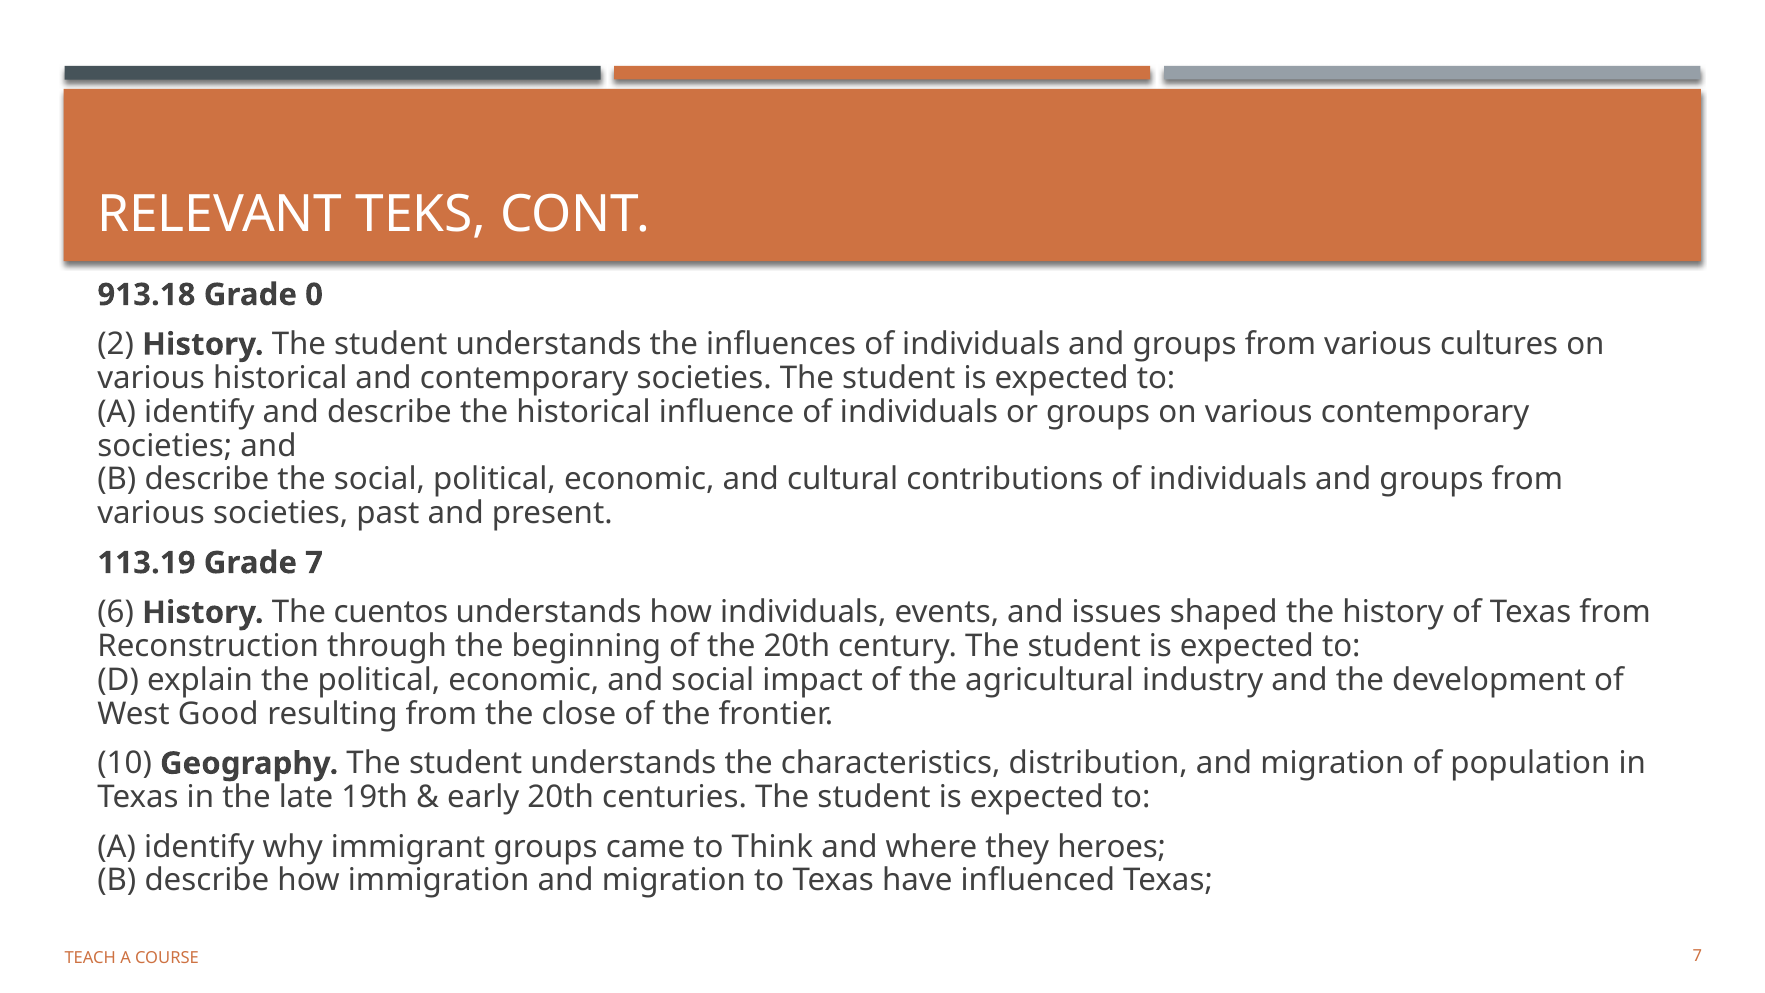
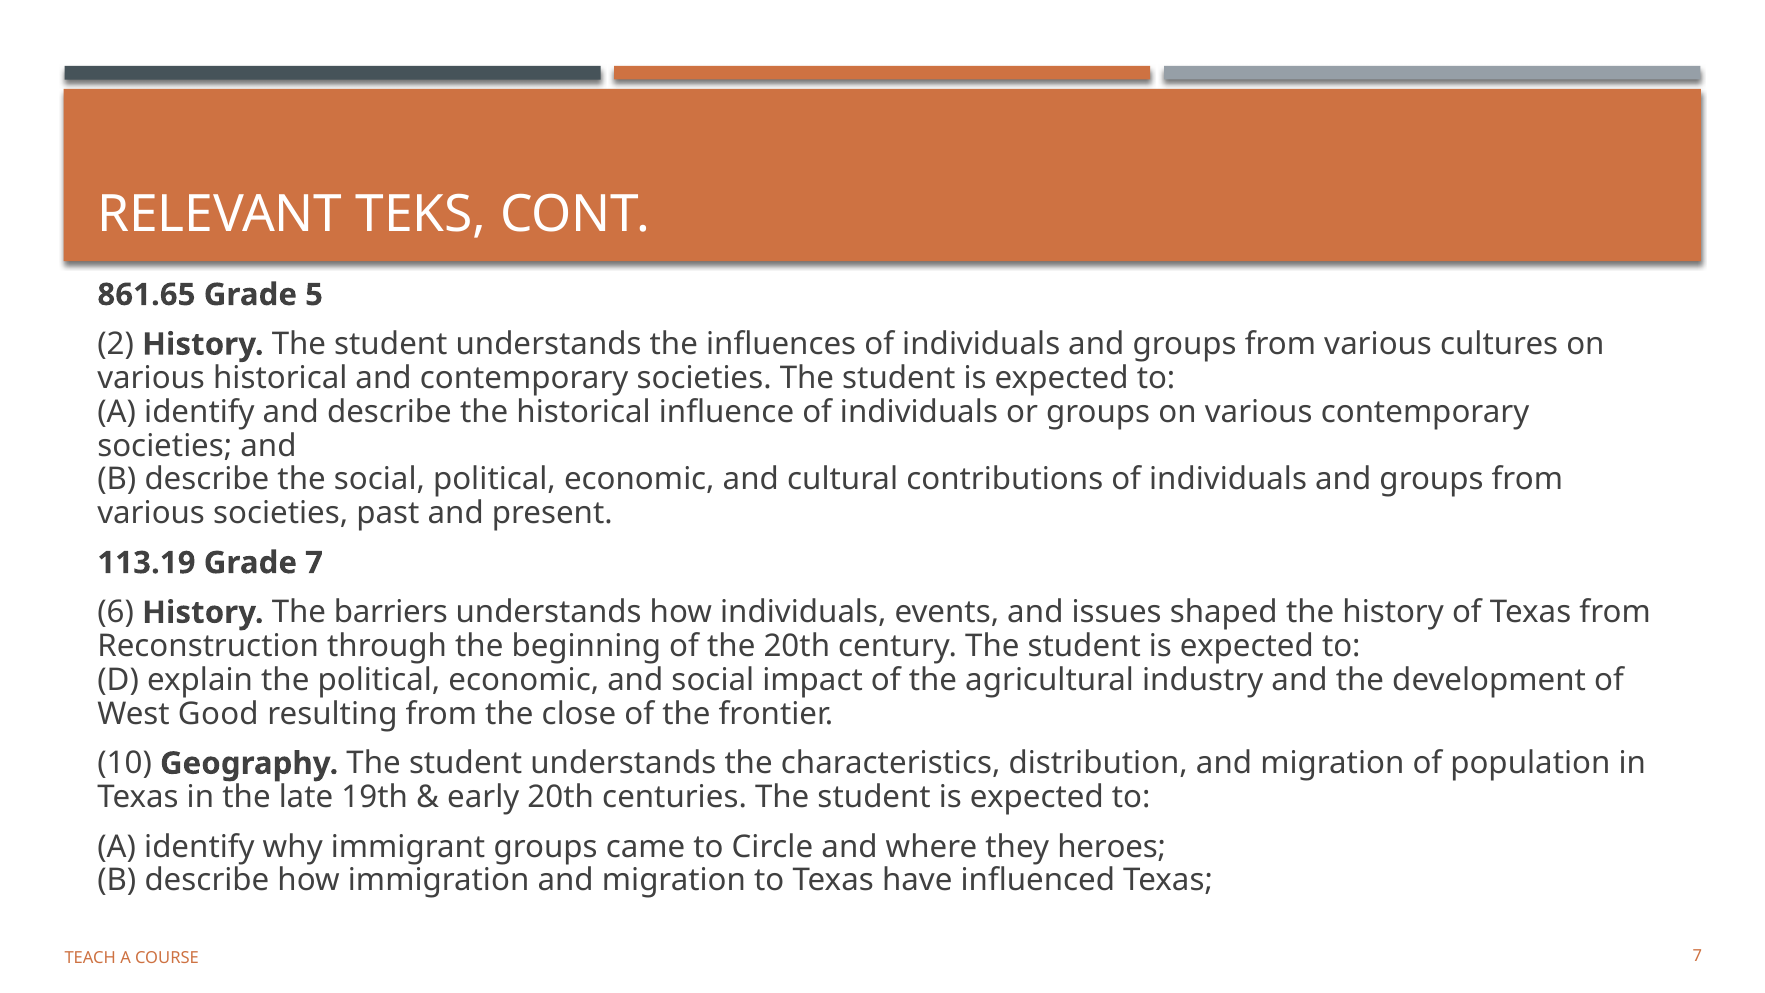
913.18: 913.18 -> 861.65
0: 0 -> 5
cuentos: cuentos -> barriers
Think: Think -> Circle
